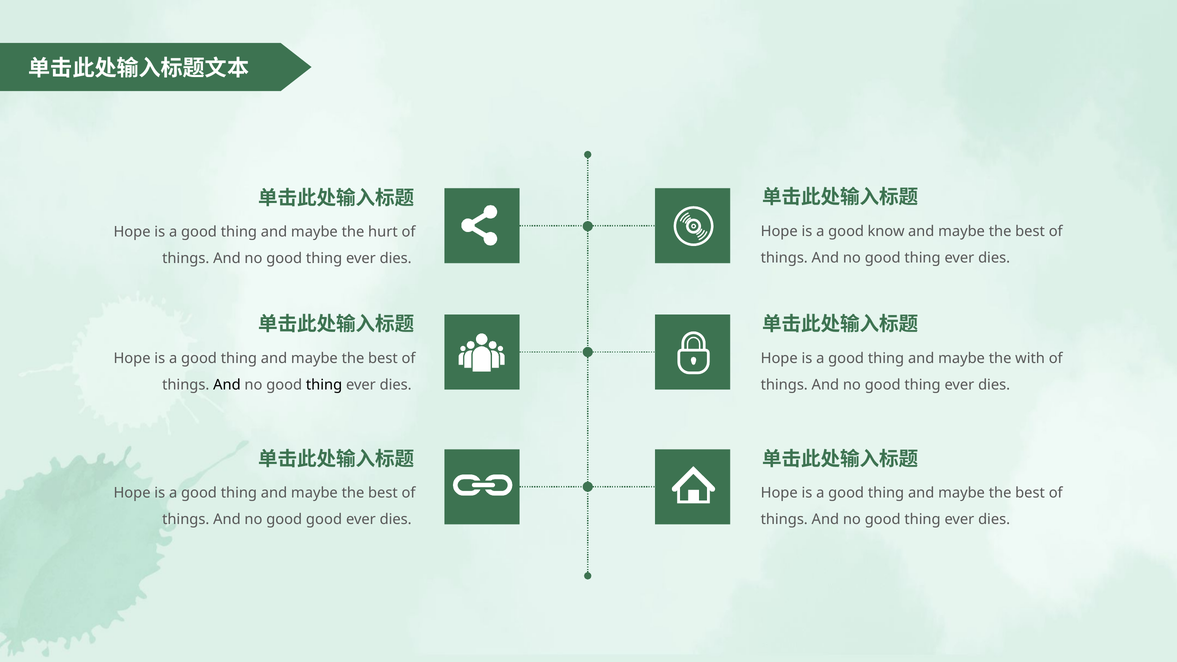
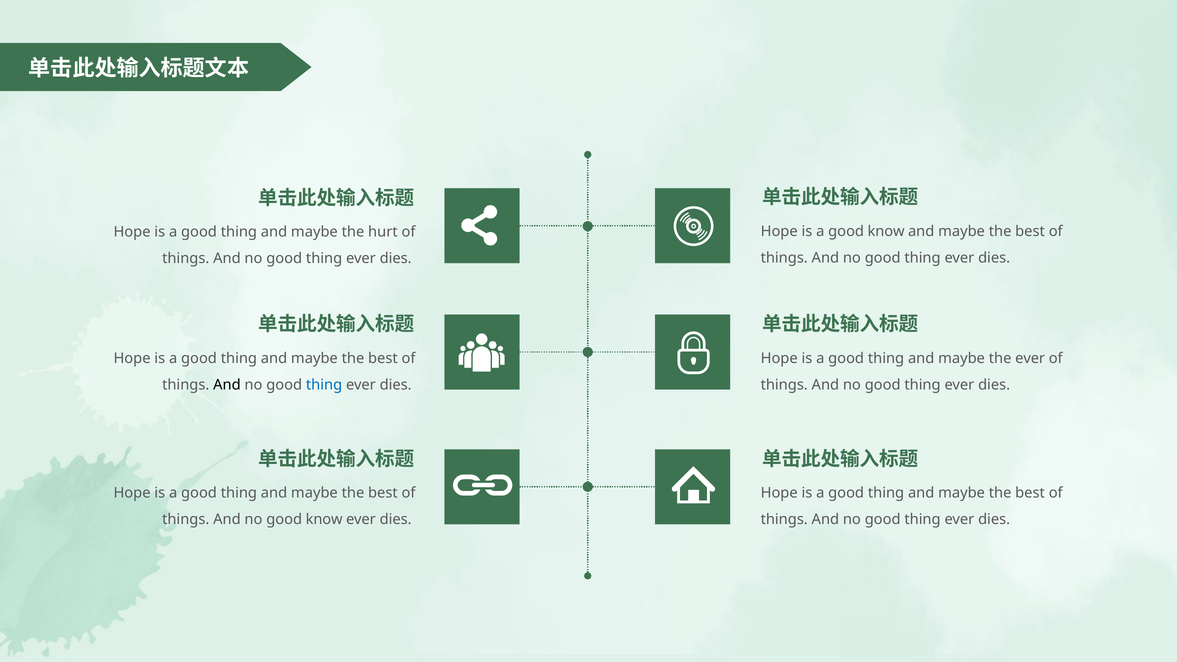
the with: with -> ever
thing at (324, 385) colour: black -> blue
no good good: good -> know
